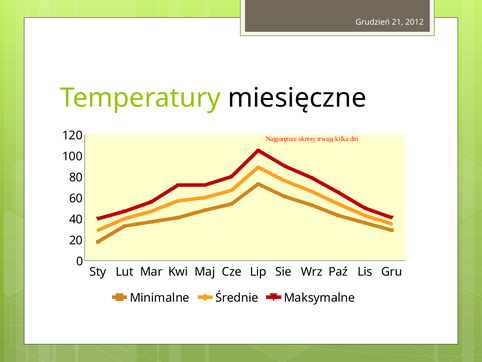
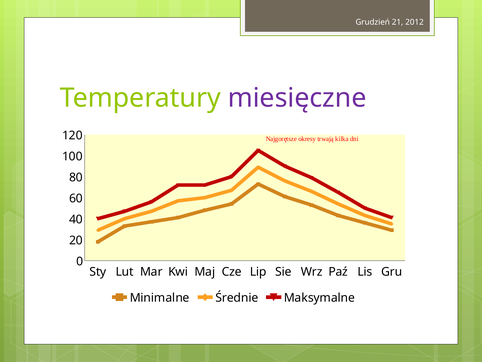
miesięczne colour: black -> purple
